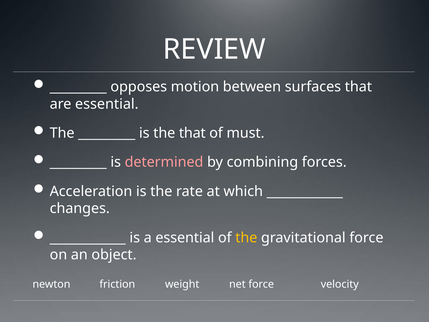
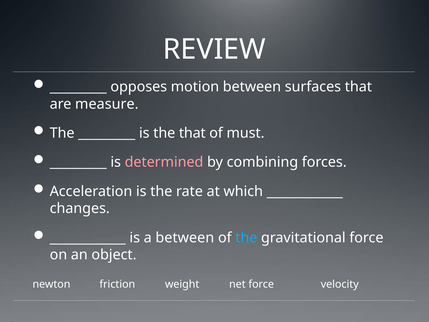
are essential: essential -> measure
a essential: essential -> between
the at (246, 237) colour: yellow -> light blue
